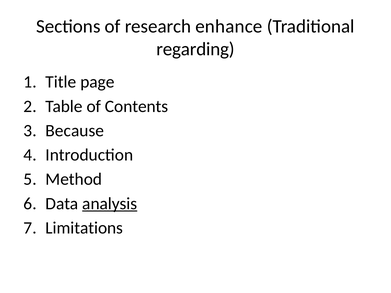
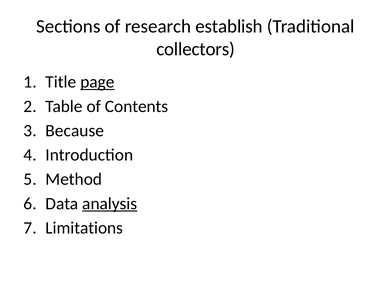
enhance: enhance -> establish
regarding: regarding -> collectors
page underline: none -> present
